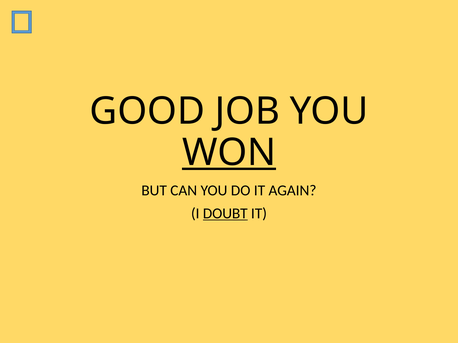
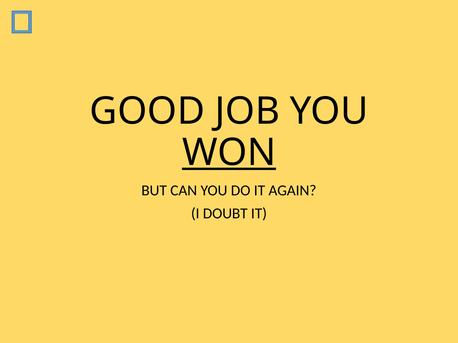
DOUBT underline: present -> none
